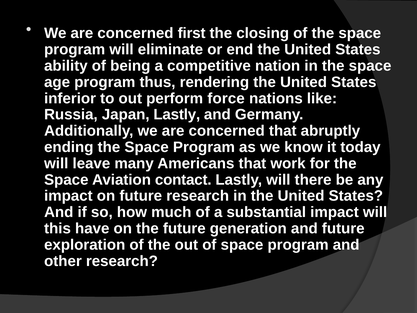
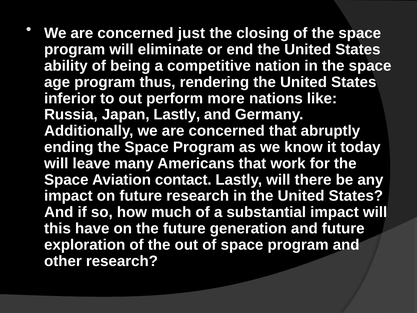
first: first -> just
force: force -> more
